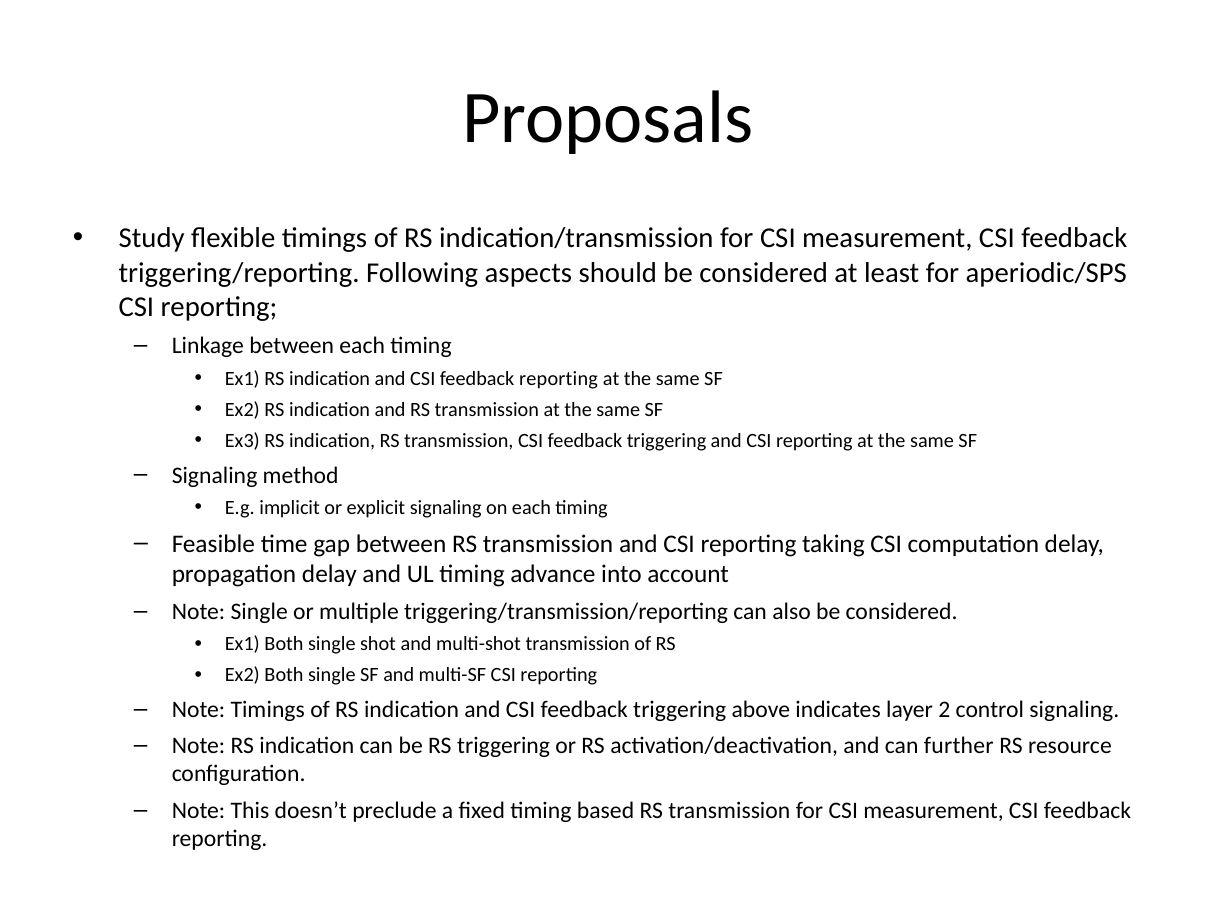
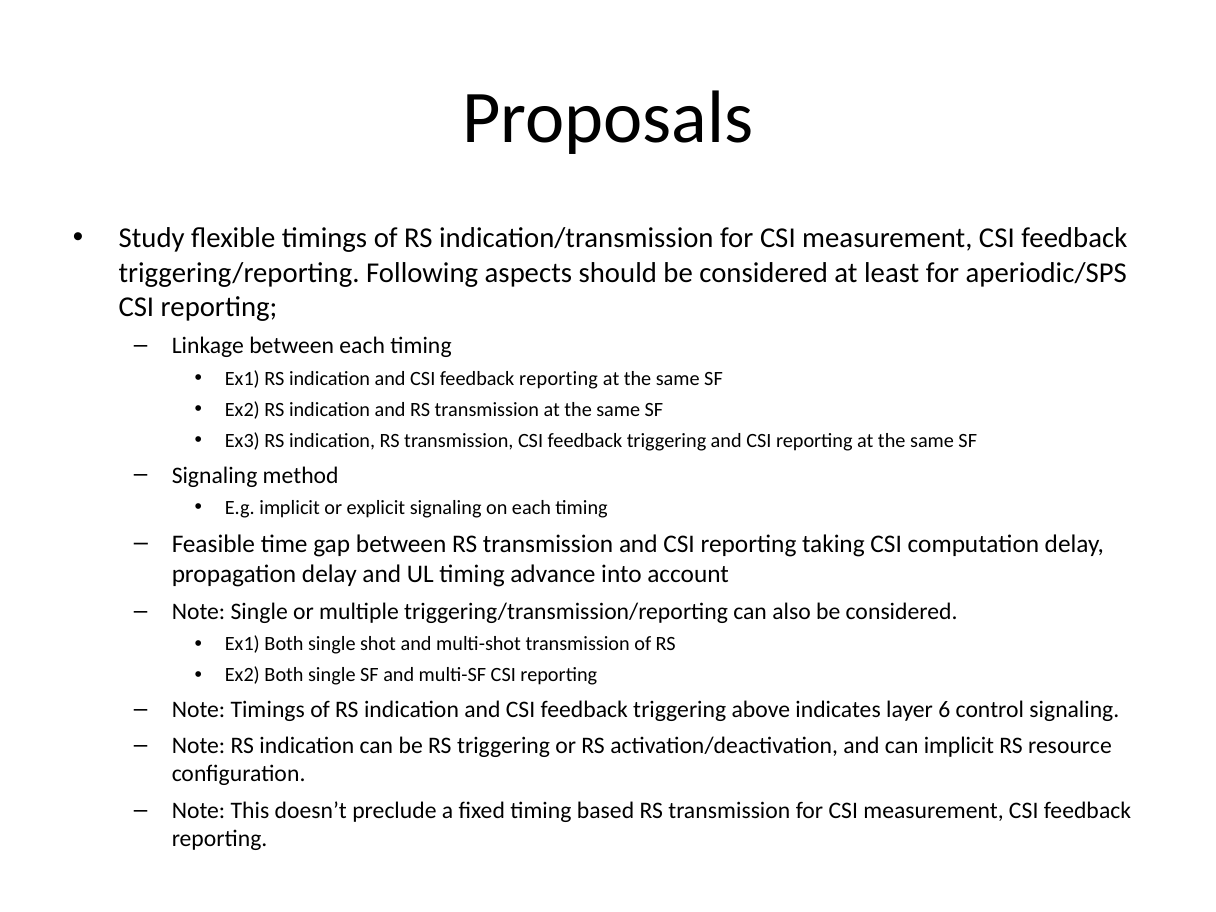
2: 2 -> 6
can further: further -> implicit
